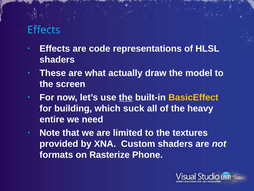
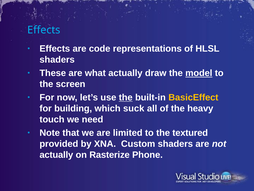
model underline: none -> present
entire: entire -> touch
textures: textures -> textured
formats at (56, 155): formats -> actually
